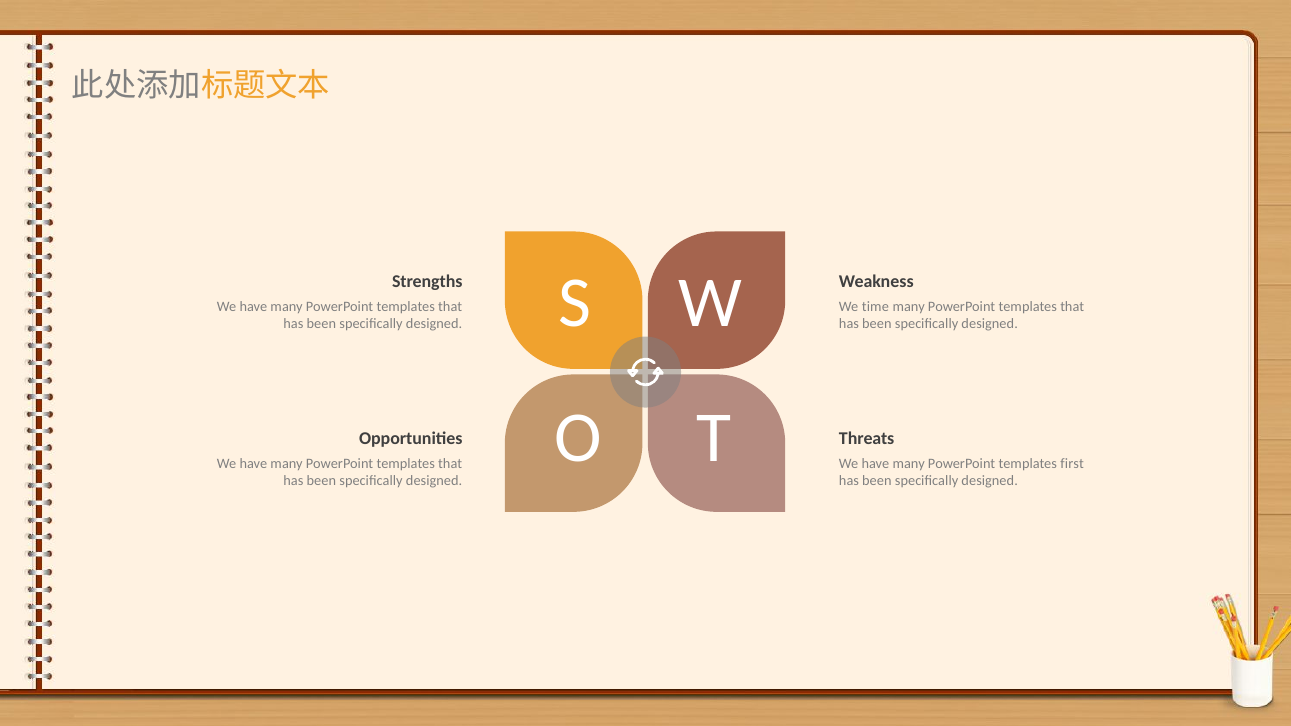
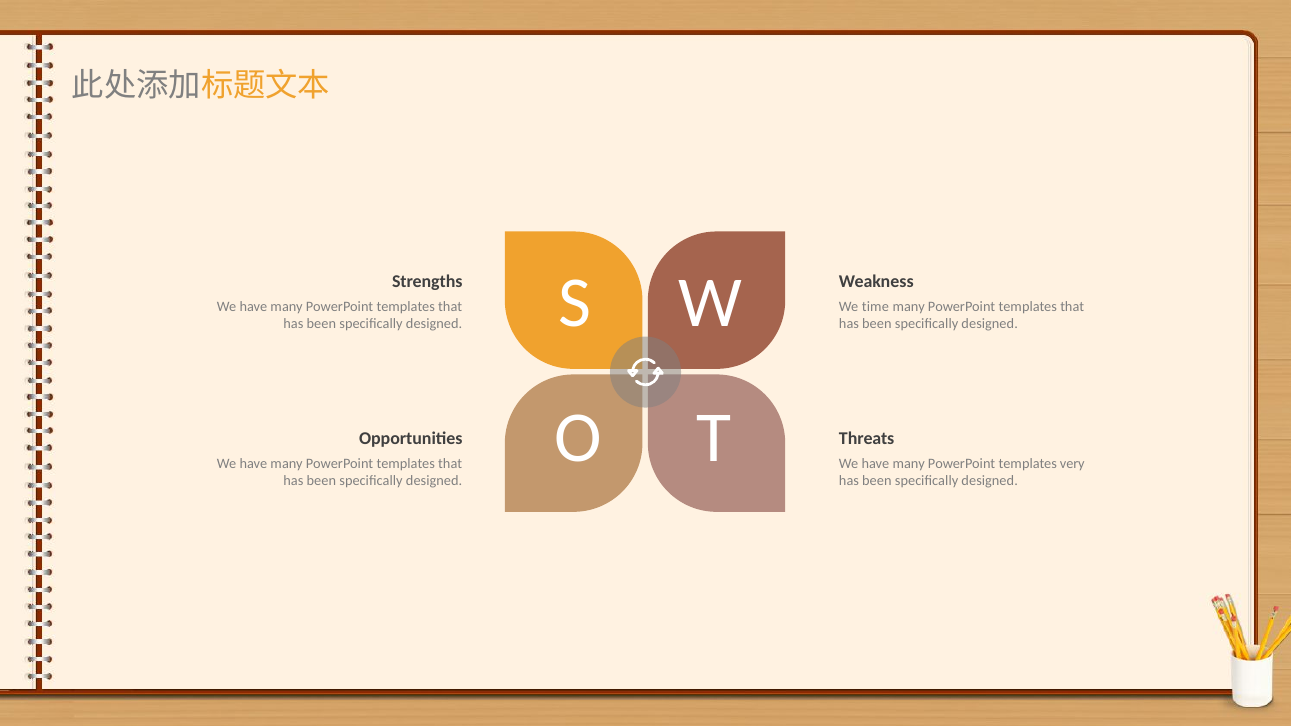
first: first -> very
